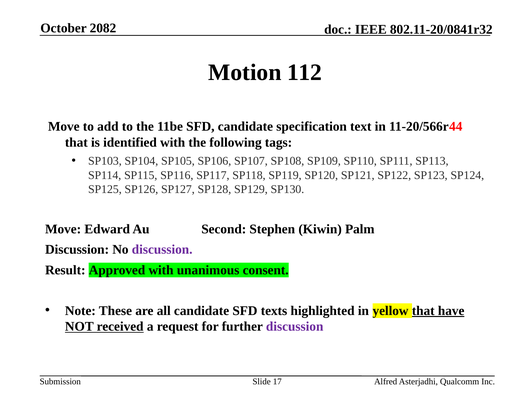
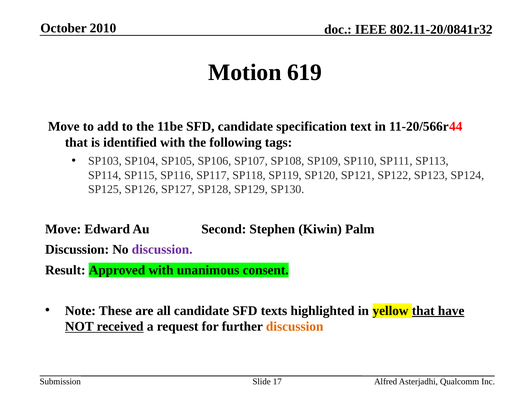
2082: 2082 -> 2010
112: 112 -> 619
discussion at (295, 326) colour: purple -> orange
